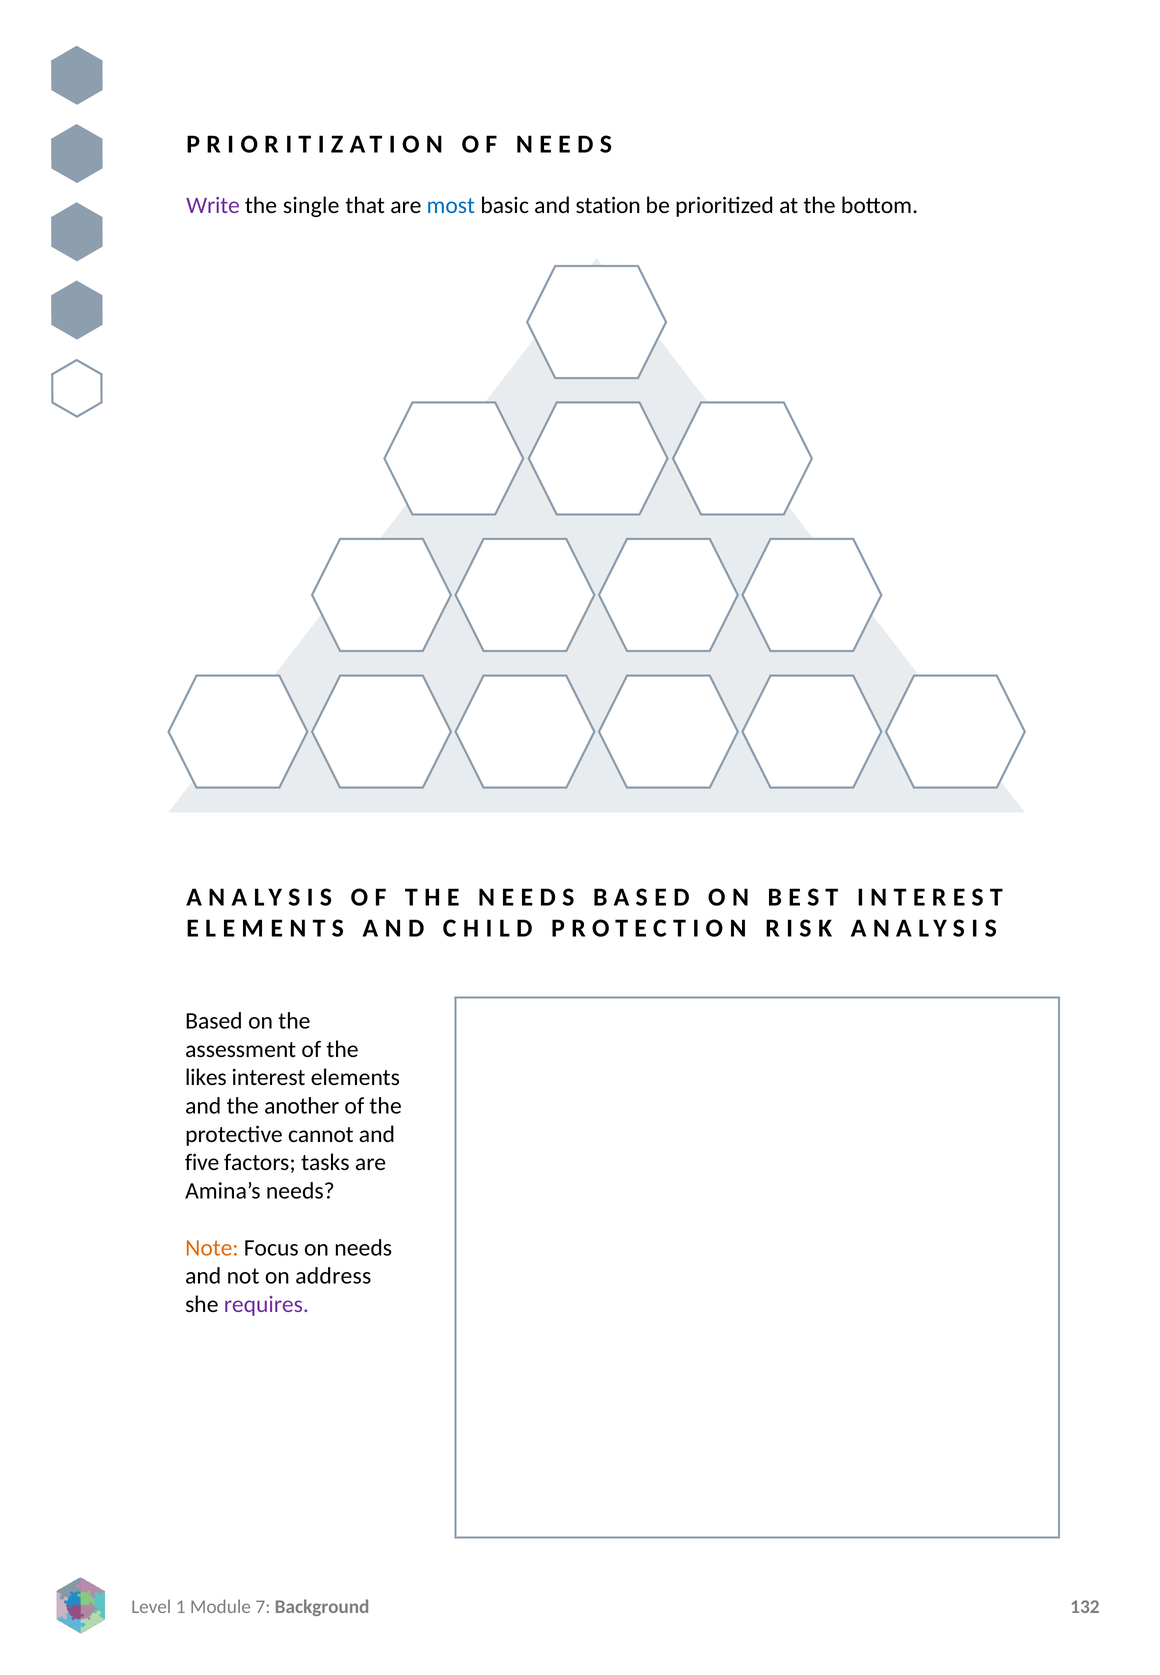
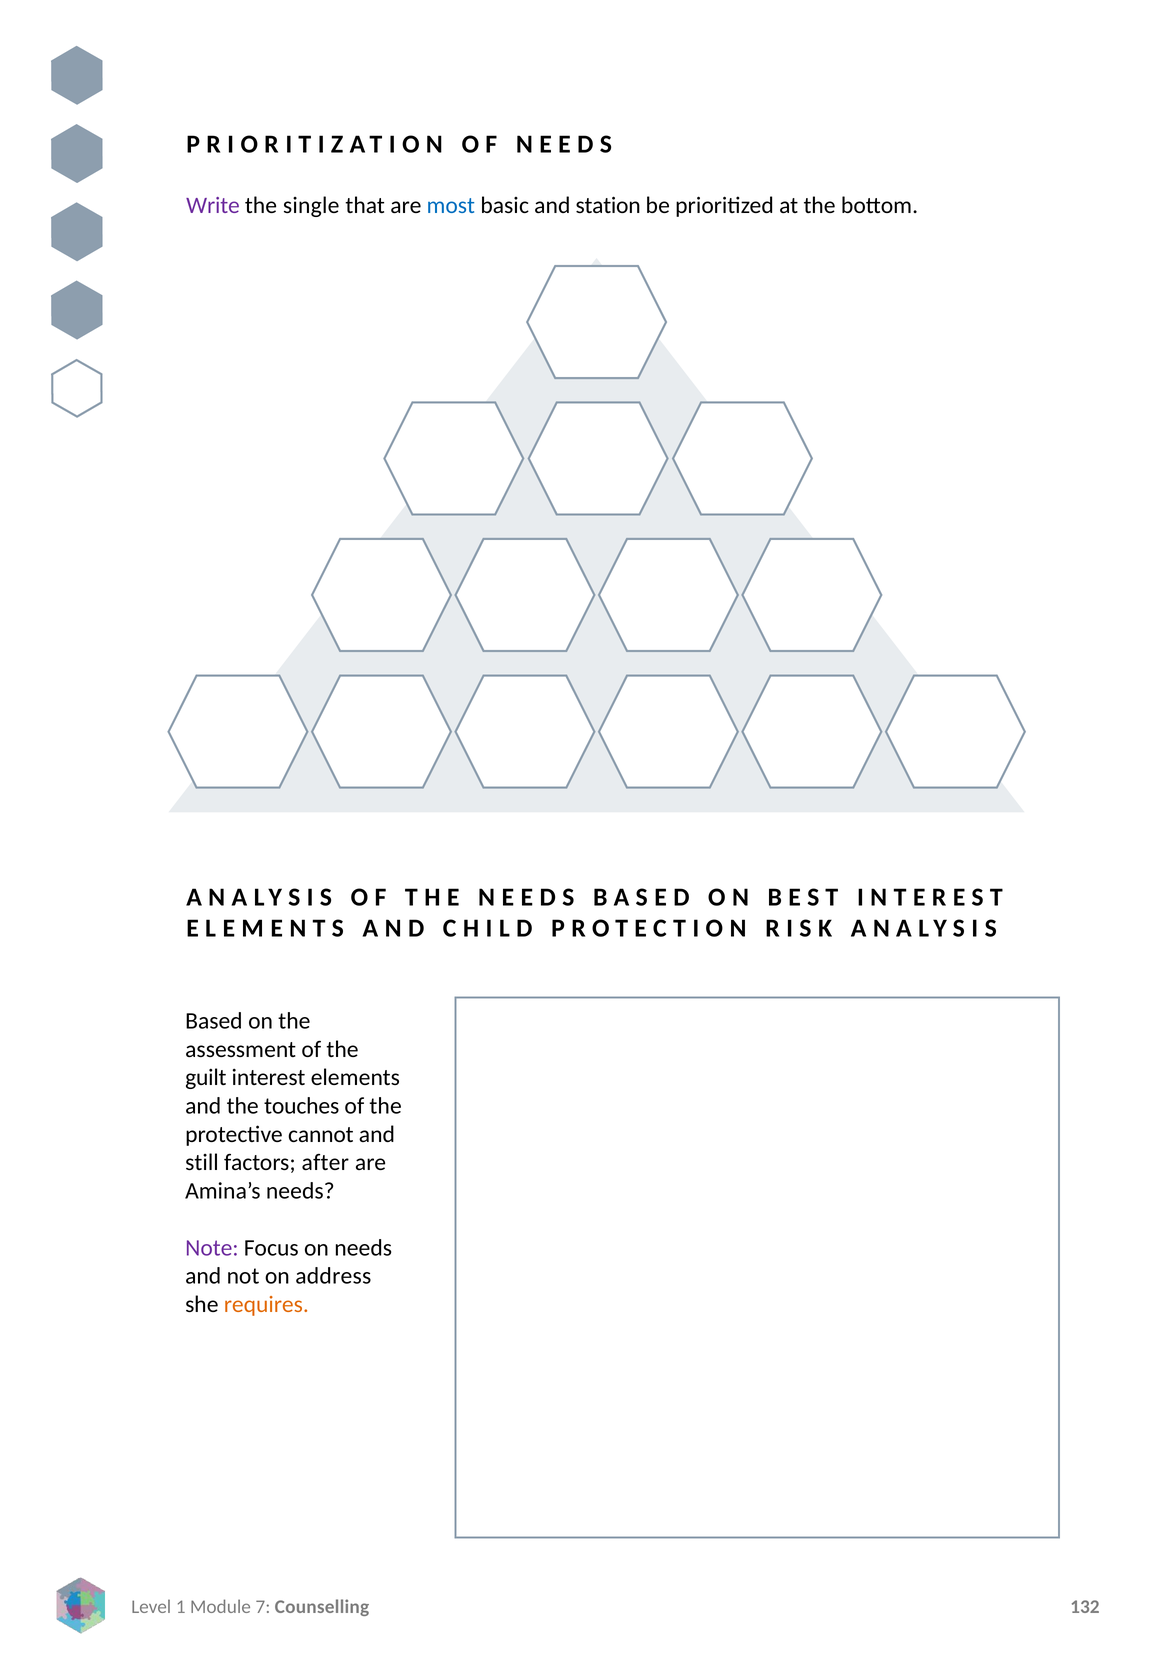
likes: likes -> guilt
another: another -> touches
five: five -> still
tasks: tasks -> after
Note colour: orange -> purple
requires colour: purple -> orange
Background: Background -> Counselling
